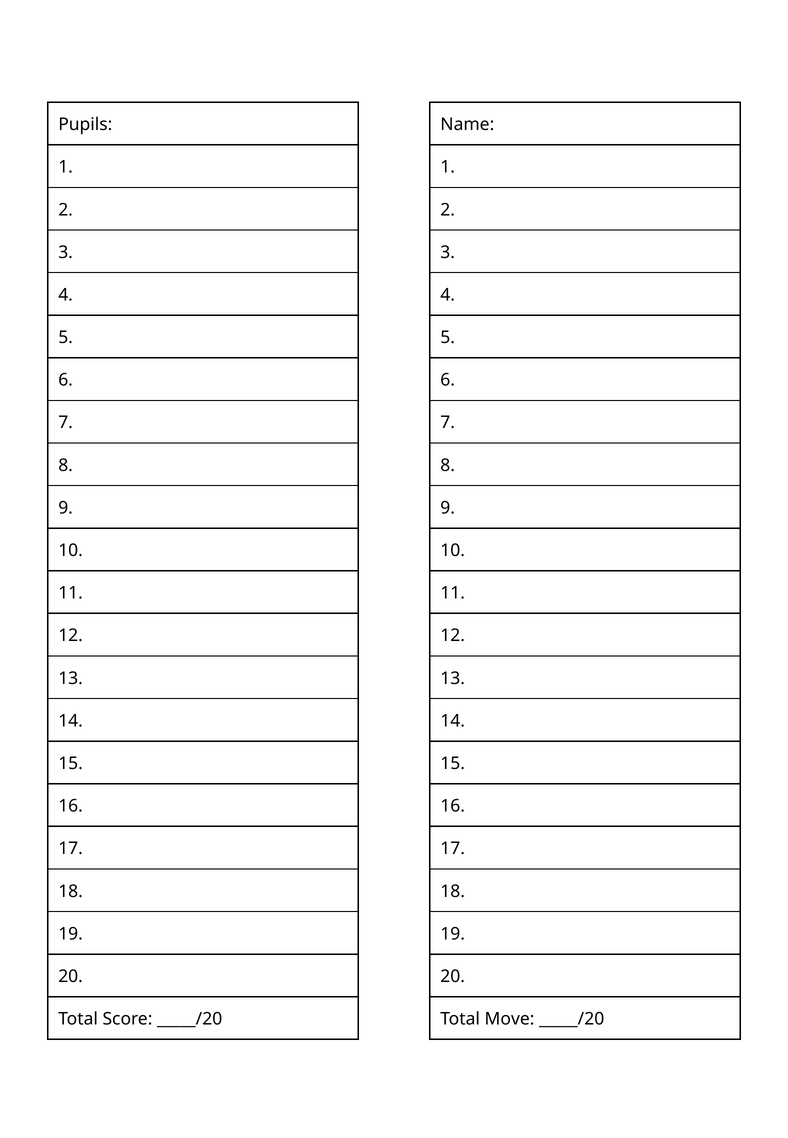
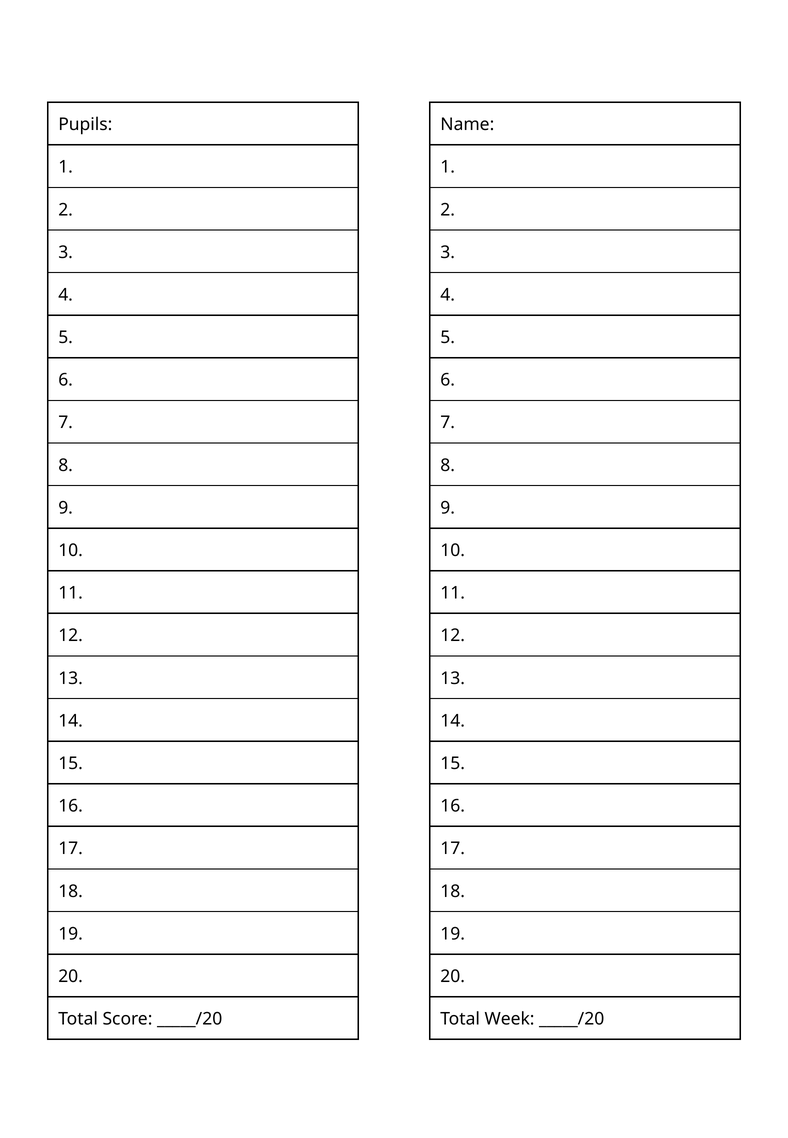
Move: Move -> Week
